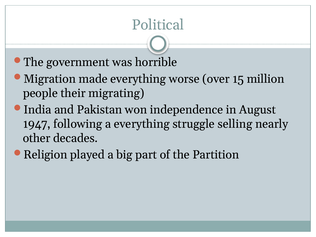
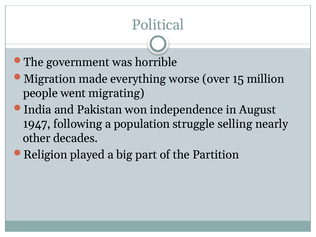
their: their -> went
a everything: everything -> population
